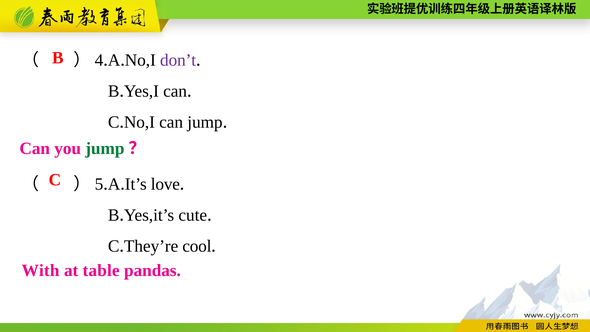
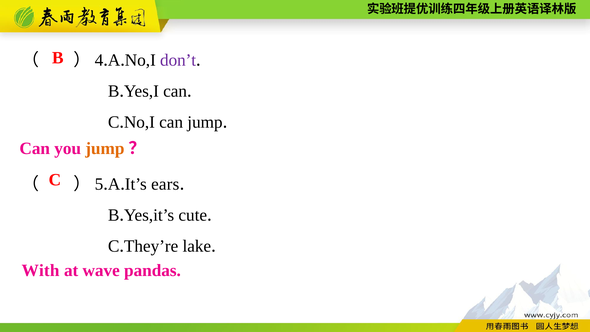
jump at (105, 148) colour: green -> orange
love: love -> ears
cool: cool -> lake
table: table -> wave
